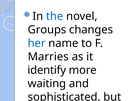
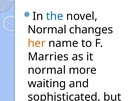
Groups at (47, 30): Groups -> Normal
her colour: blue -> orange
identify at (47, 70): identify -> normal
